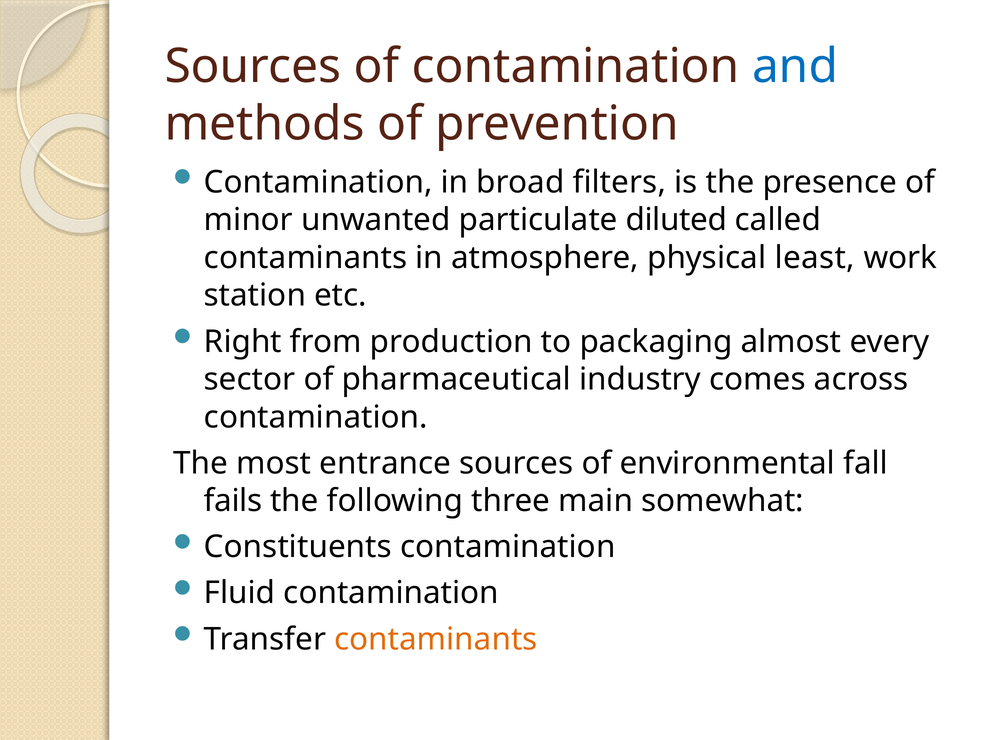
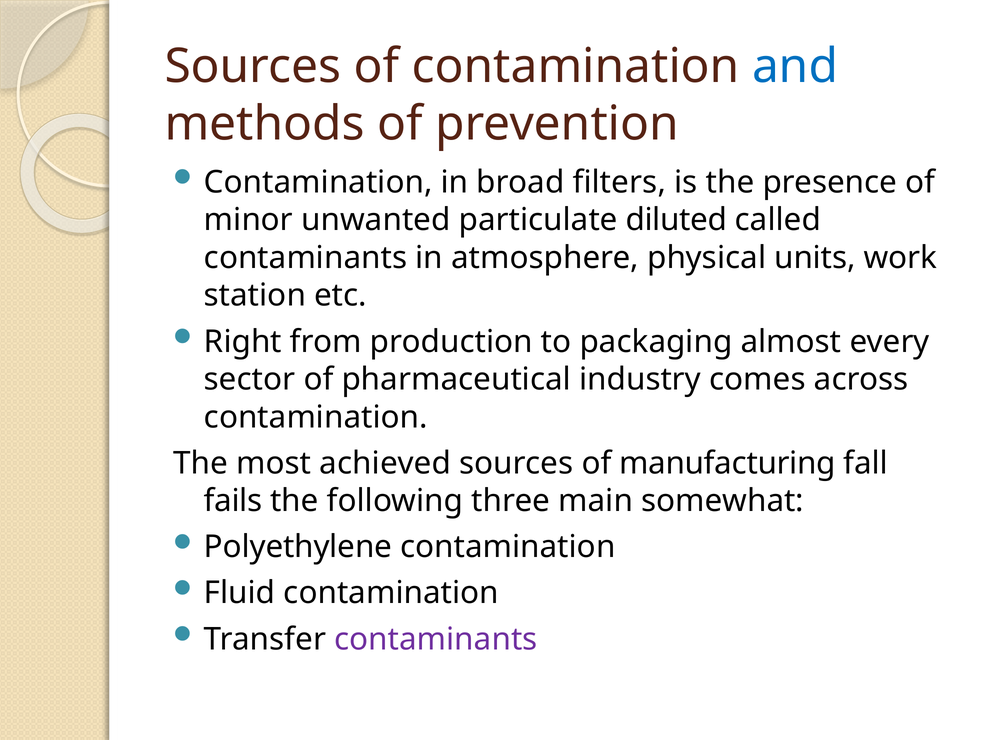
least: least -> units
entrance: entrance -> achieved
environmental: environmental -> manufacturing
Constituents: Constituents -> Polyethylene
contaminants at (436, 639) colour: orange -> purple
